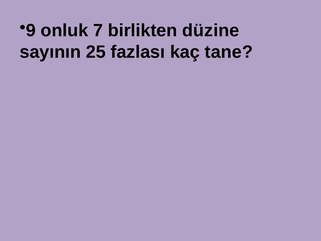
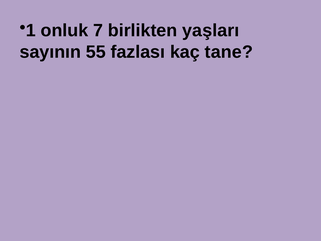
9: 9 -> 1
düzine: düzine -> yaşları
25: 25 -> 55
